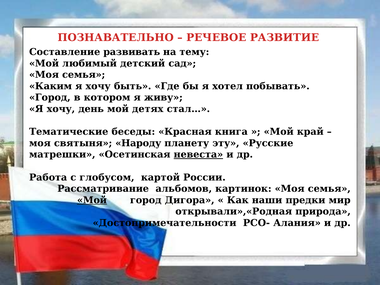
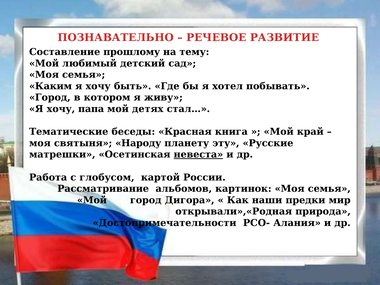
развивать: развивать -> прошлому
день: день -> папа
Мой at (92, 200) underline: present -> none
